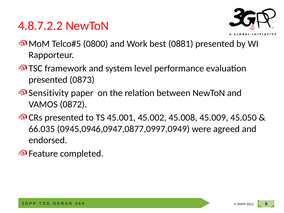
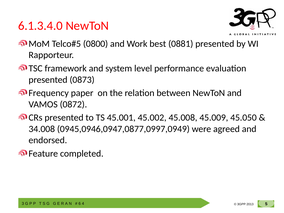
4.8.7.2.2: 4.8.7.2.2 -> 6.1.3.4.0
Sensitivity: Sensitivity -> Frequency
66.035: 66.035 -> 34.008
